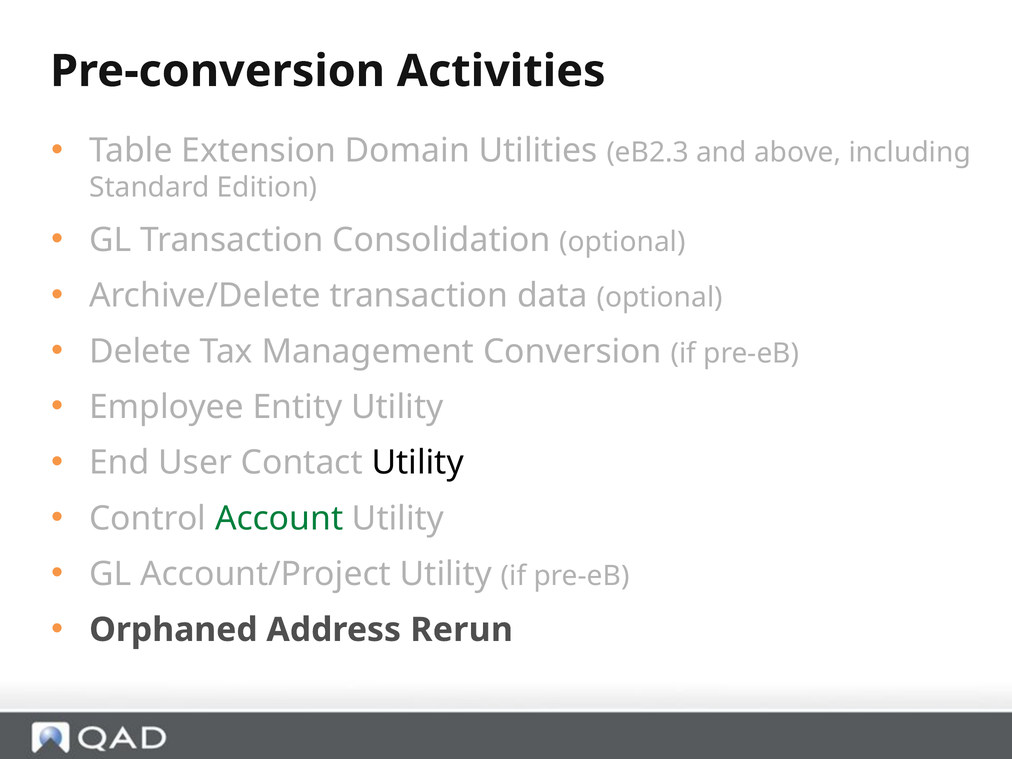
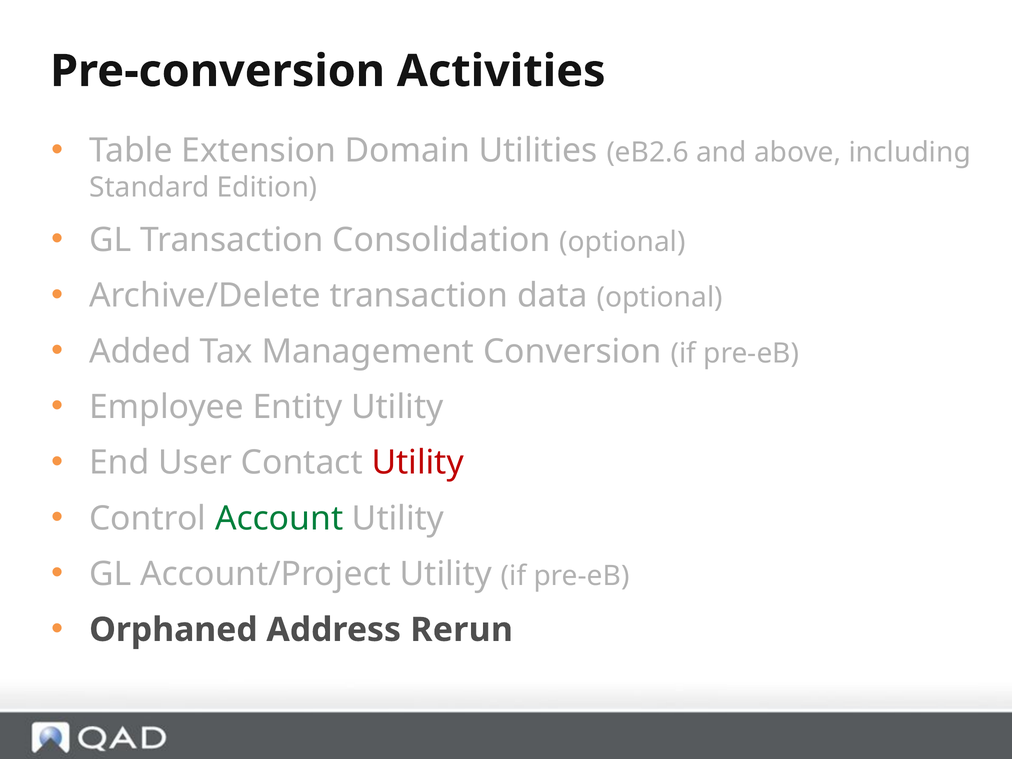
eB2.3: eB2.3 -> eB2.6
Delete: Delete -> Added
Utility at (418, 463) colour: black -> red
